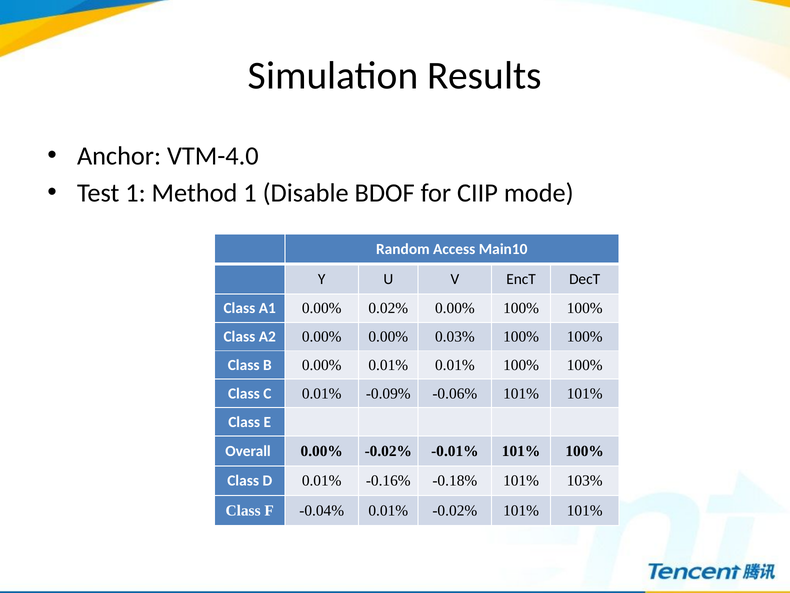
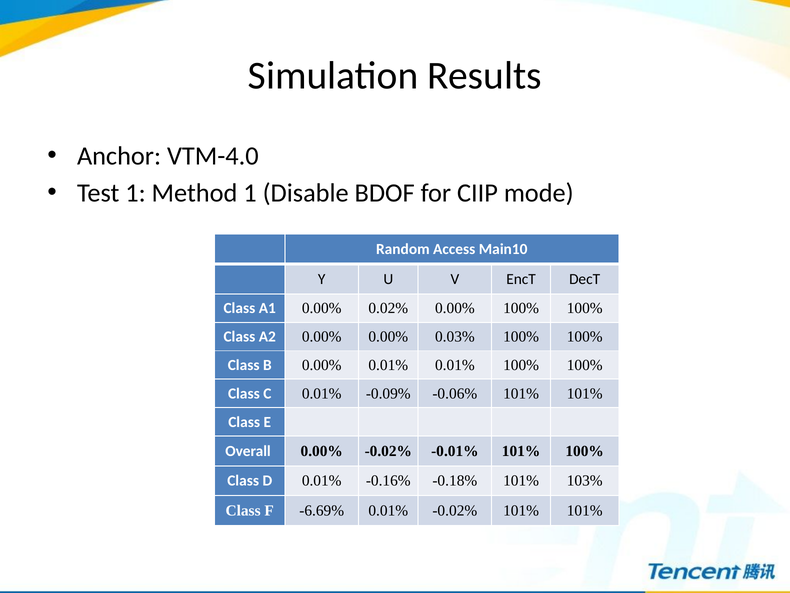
-0.04%: -0.04% -> -6.69%
